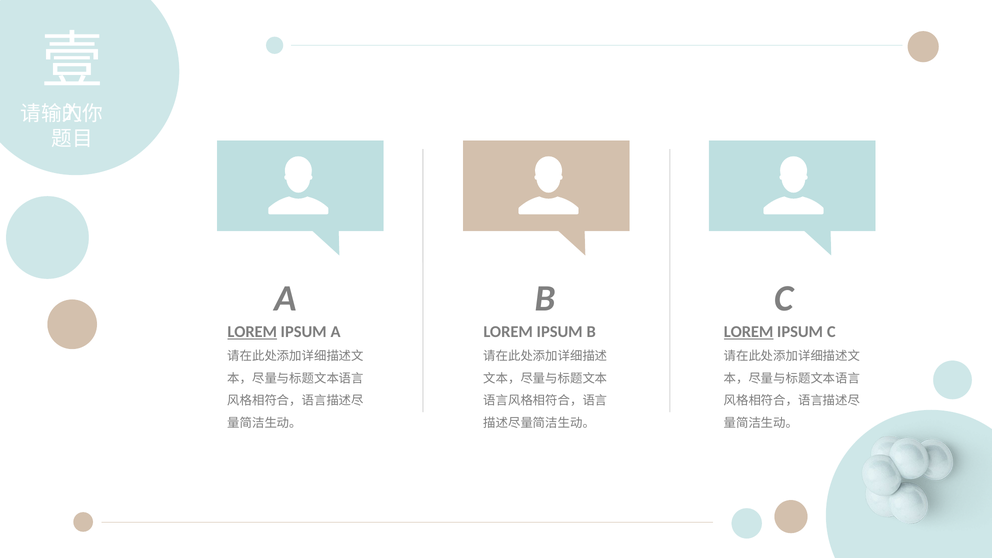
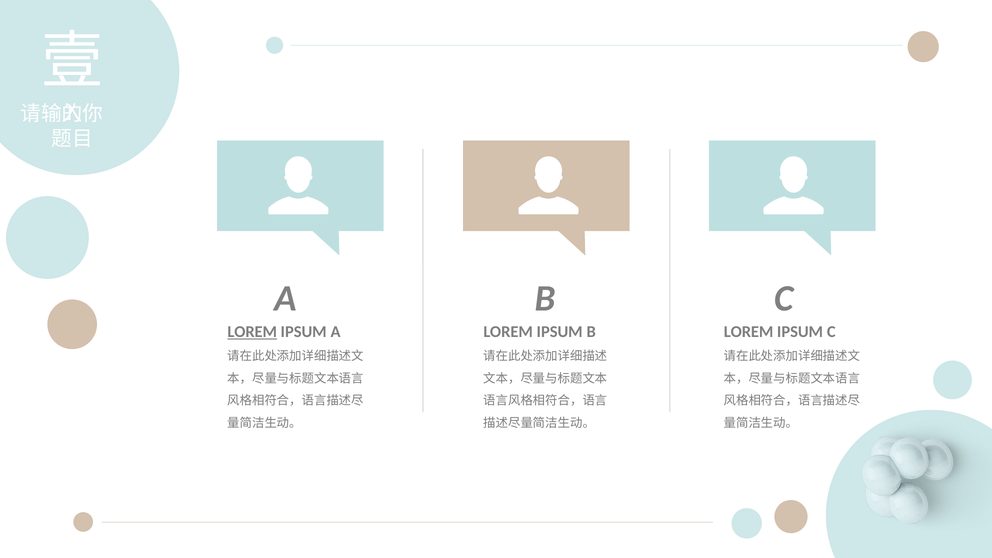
LOREM at (749, 332) underline: present -> none
